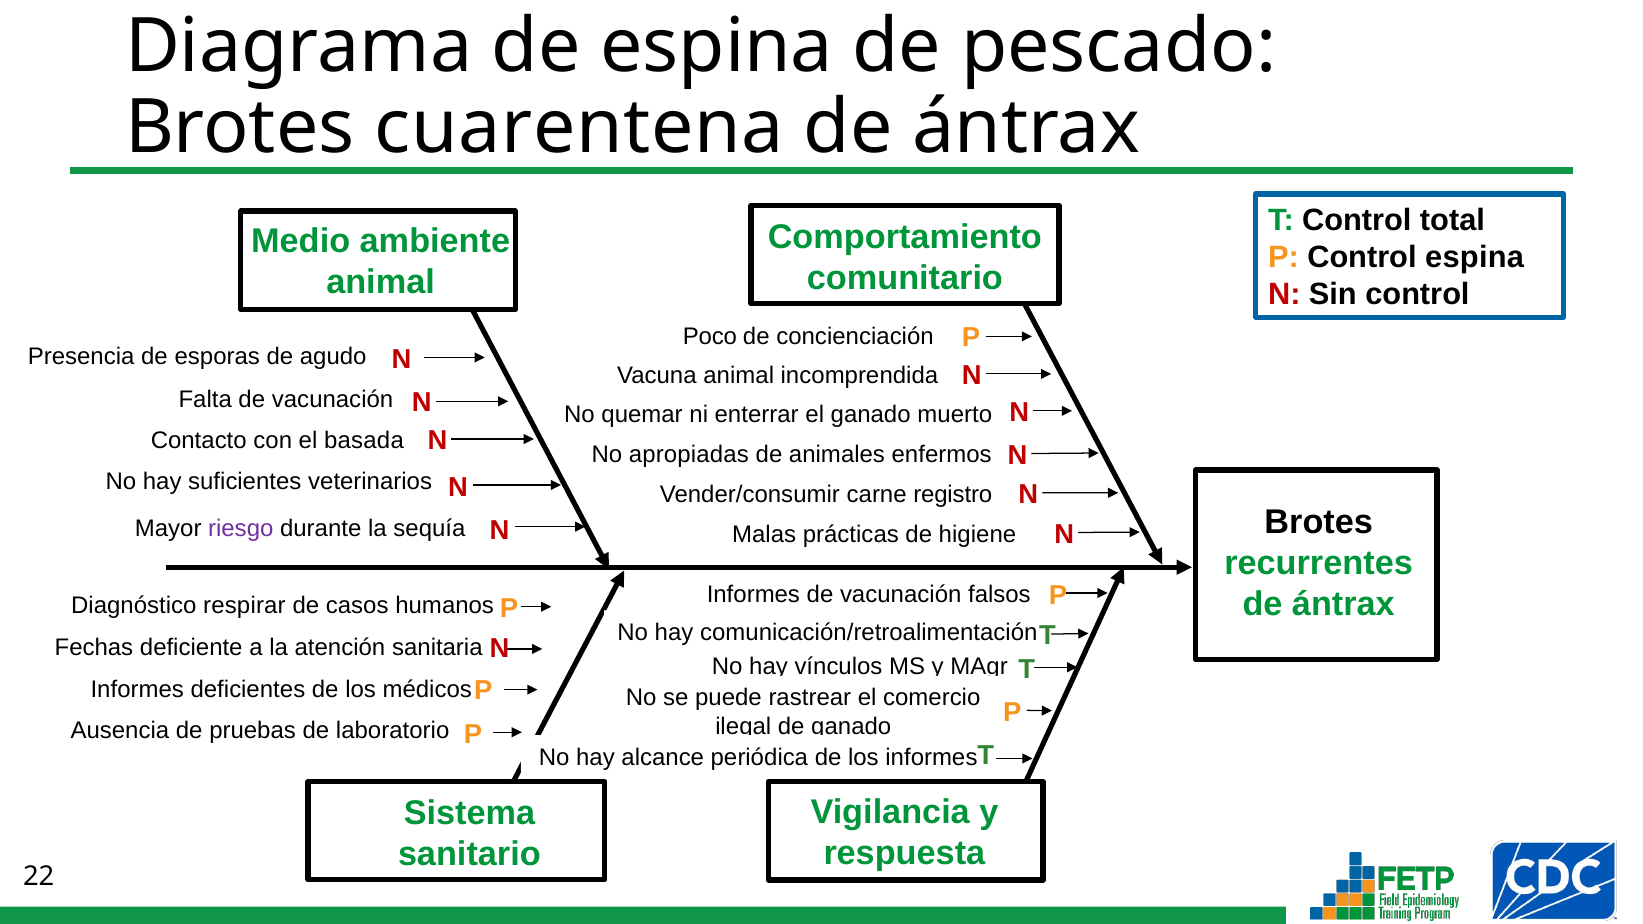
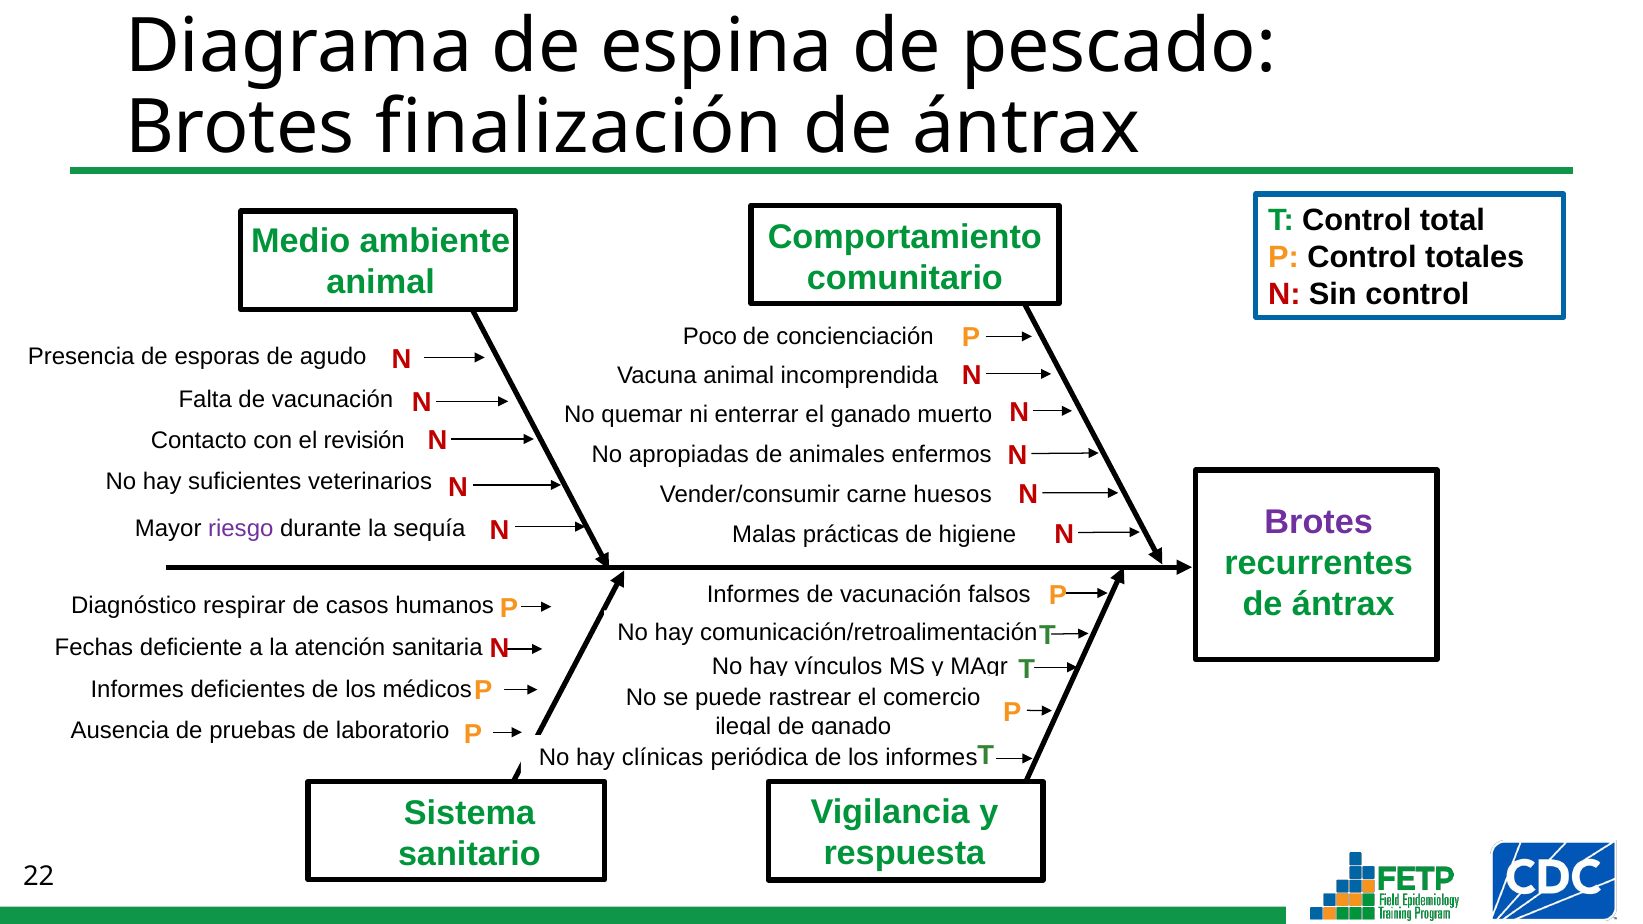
cuarentena: cuarentena -> finalización
Control espina: espina -> totales
basada: basada -> revisión
registro: registro -> huesos
Brotes at (1319, 522) colour: black -> purple
alcance: alcance -> clínicas
